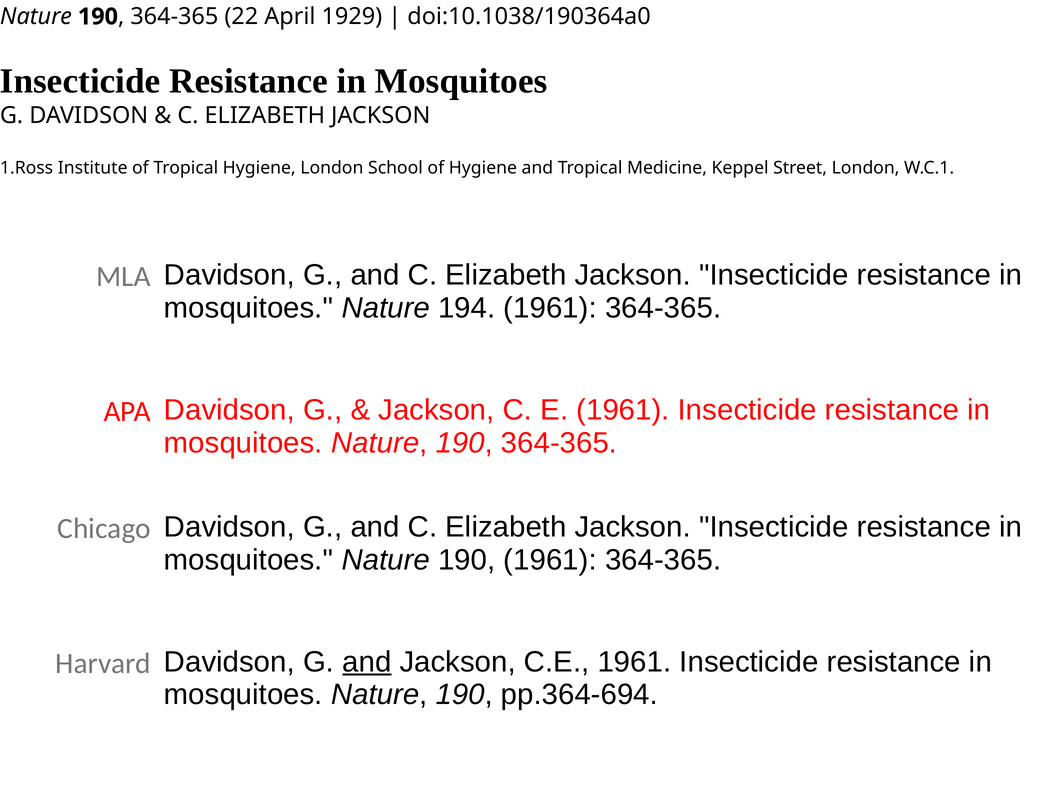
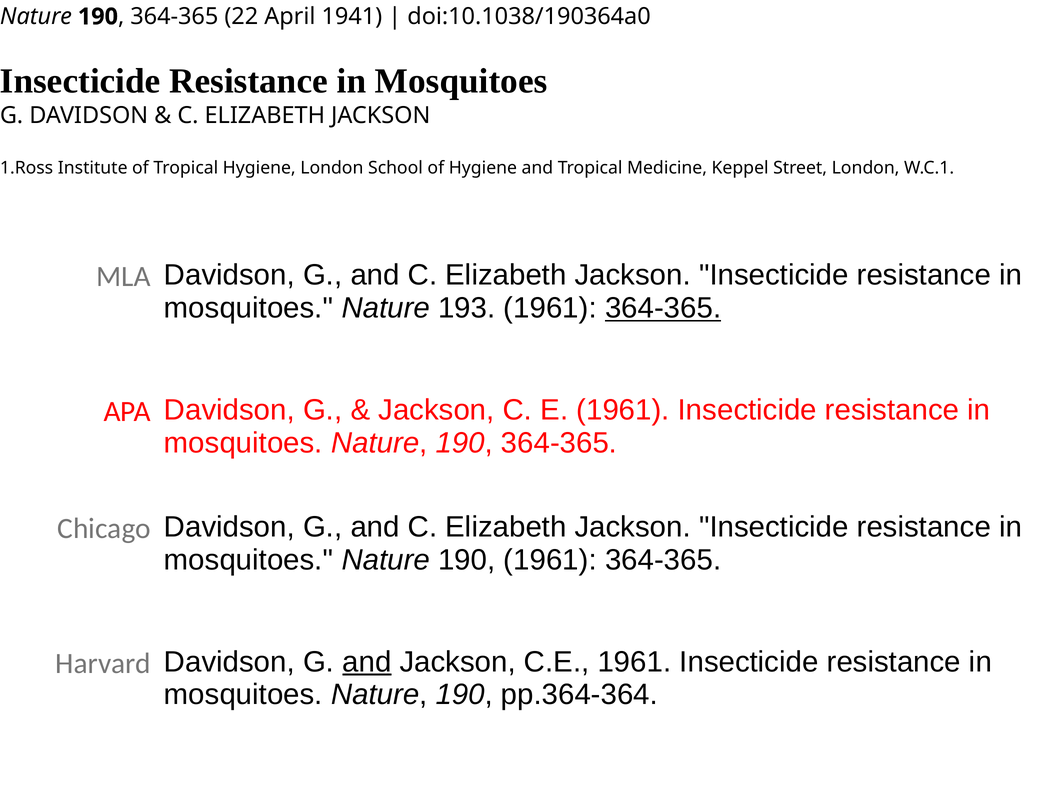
1929: 1929 -> 1941
194: 194 -> 193
364-365 at (663, 308) underline: none -> present
pp.364-694: pp.364-694 -> pp.364-364
